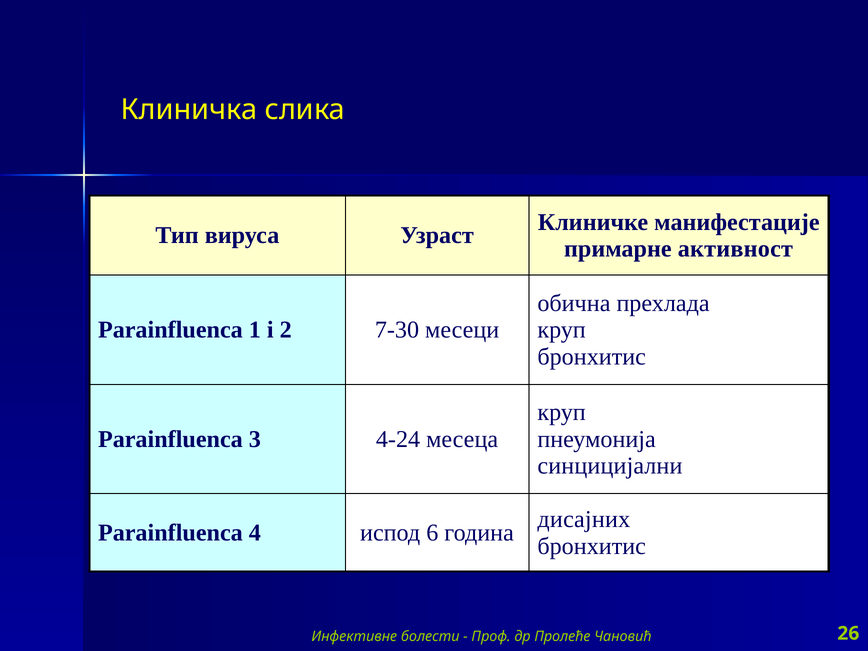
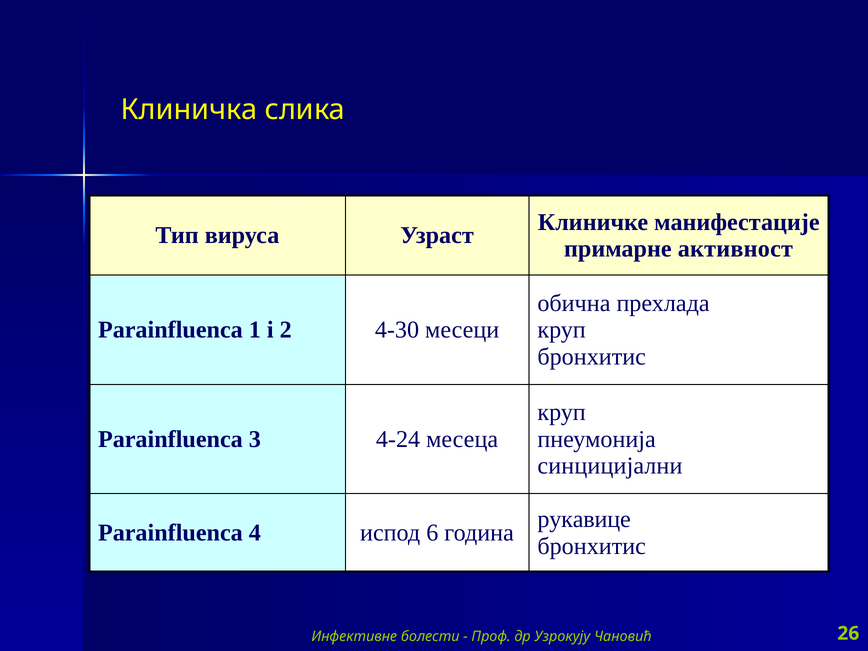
7-30: 7-30 -> 4-30
дисајних: дисајних -> рукавице
Пролеће: Пролеће -> Узрокују
